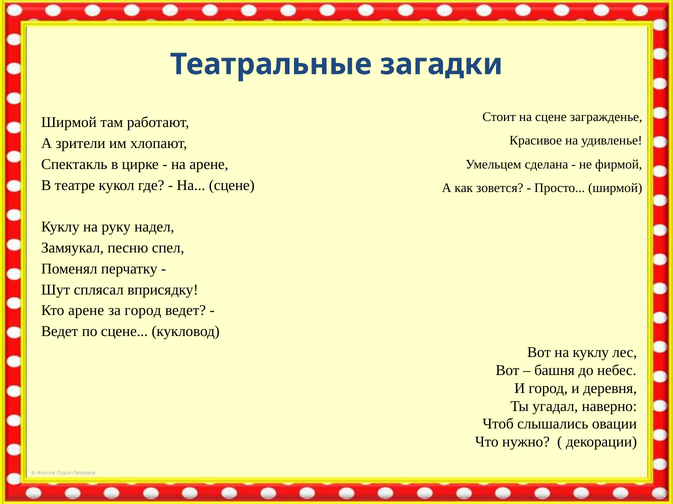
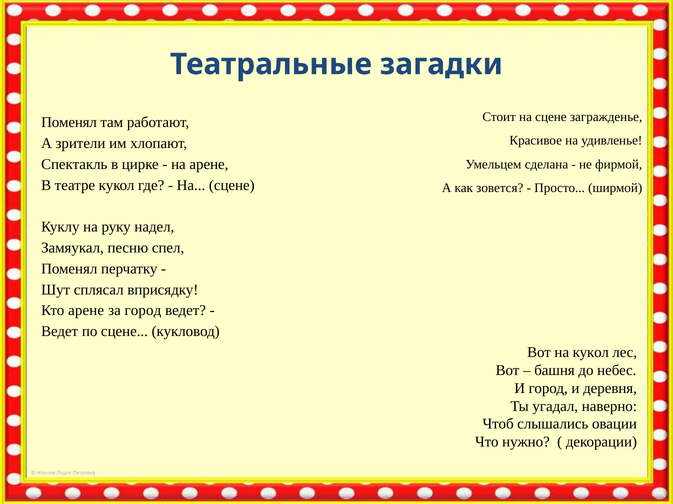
Ширмой at (69, 123): Ширмой -> Поменял
на куклу: куклу -> кукол
